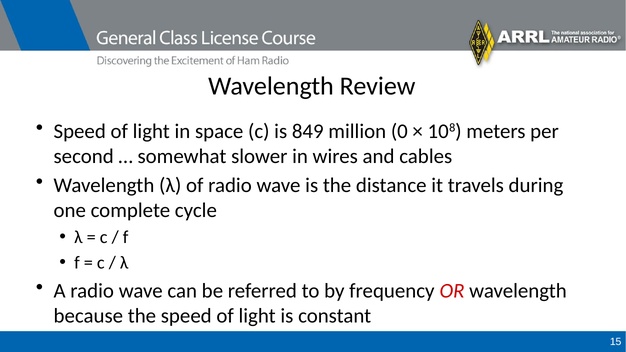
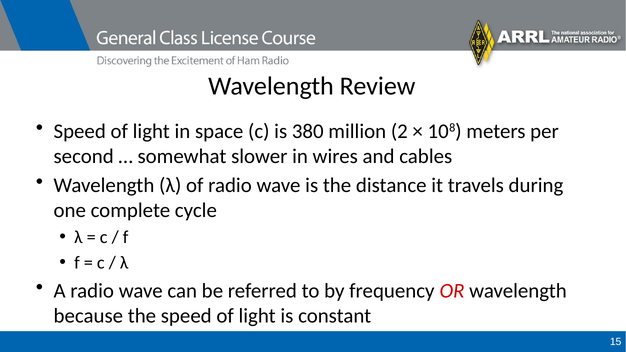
849: 849 -> 380
0: 0 -> 2
